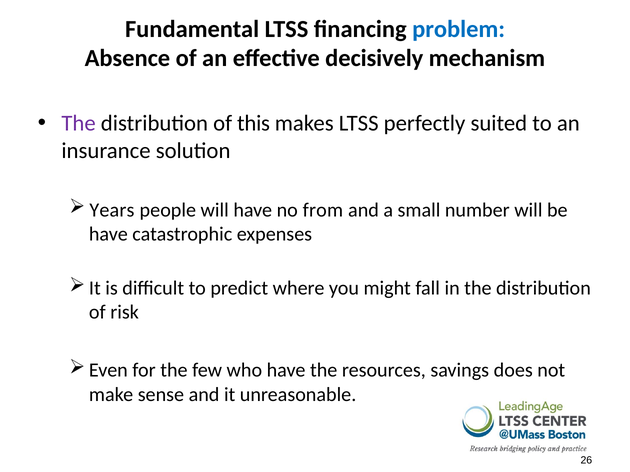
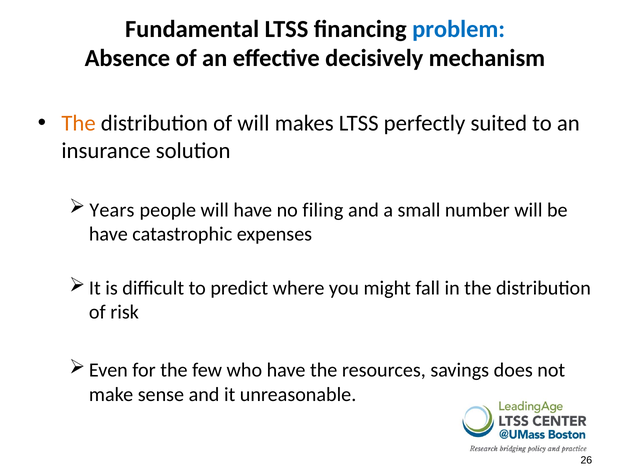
The at (79, 123) colour: purple -> orange
of this: this -> will
from: from -> filing
